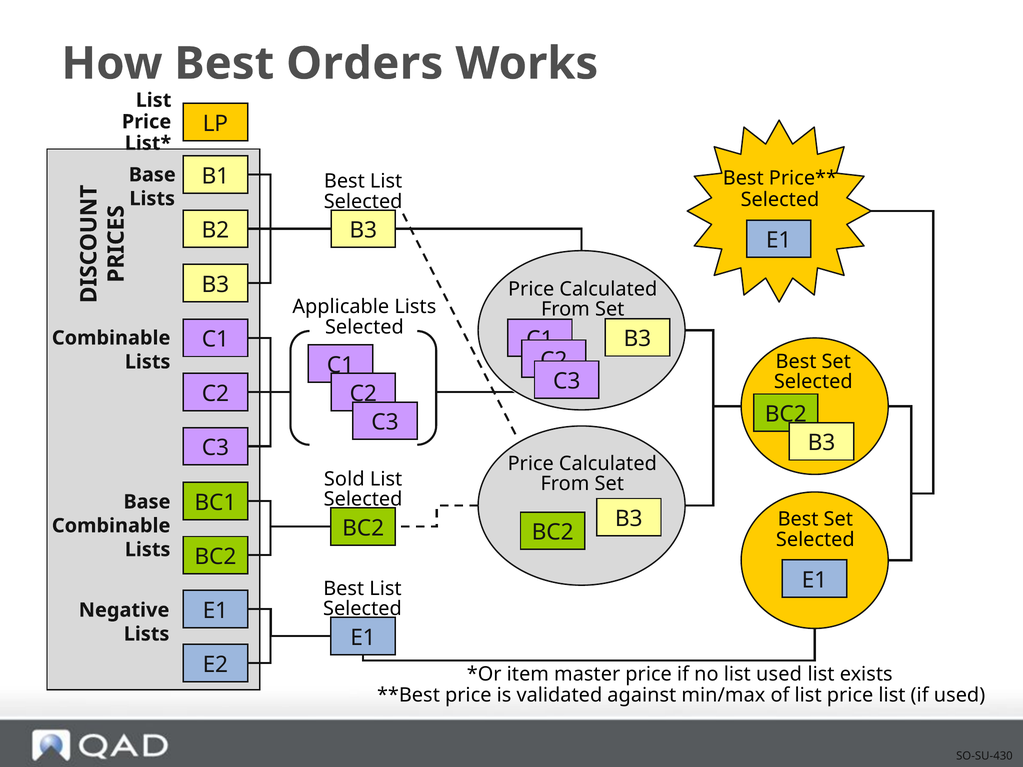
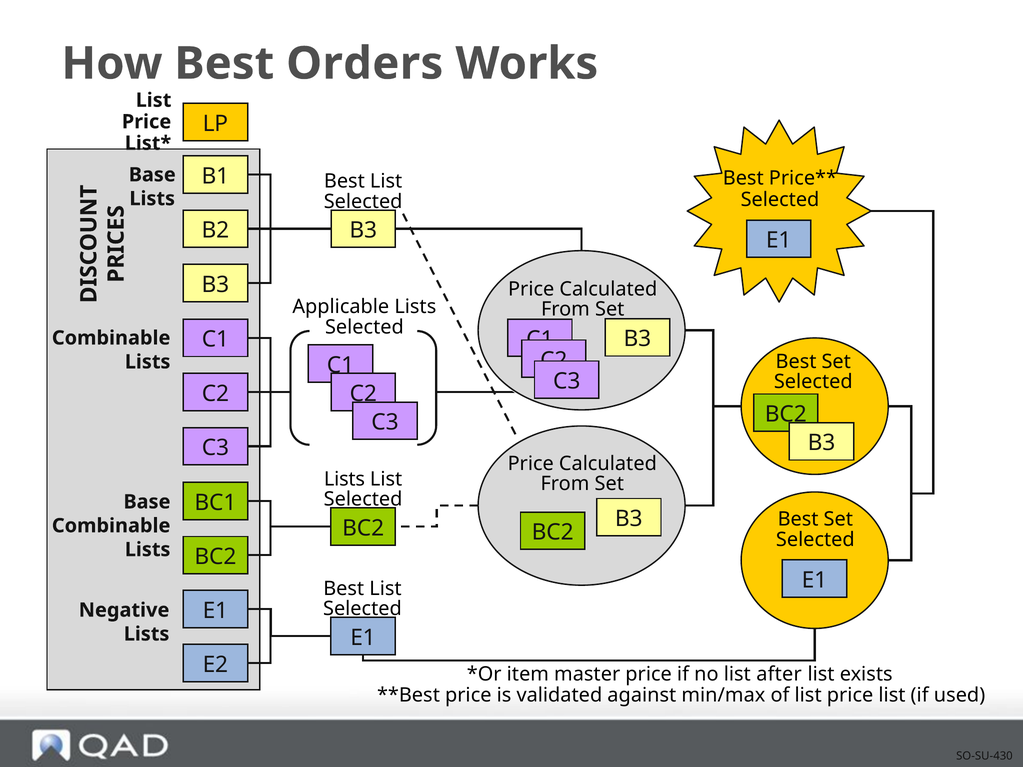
Sold at (344, 479): Sold -> Lists
list used: used -> after
